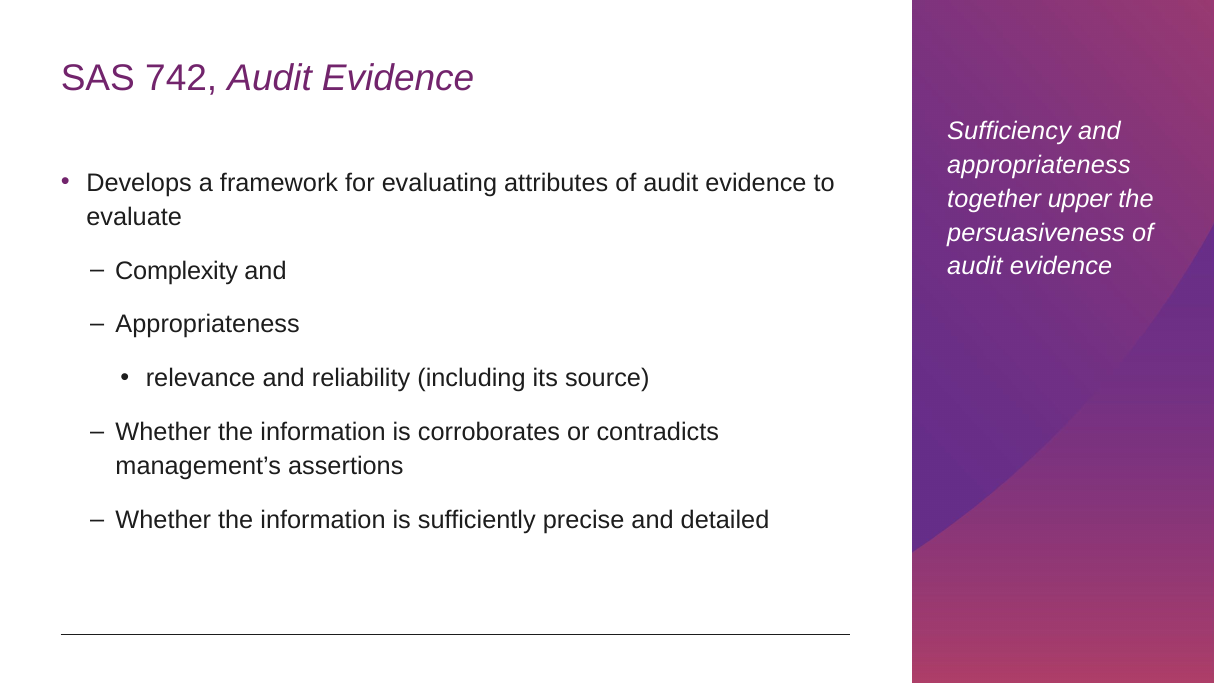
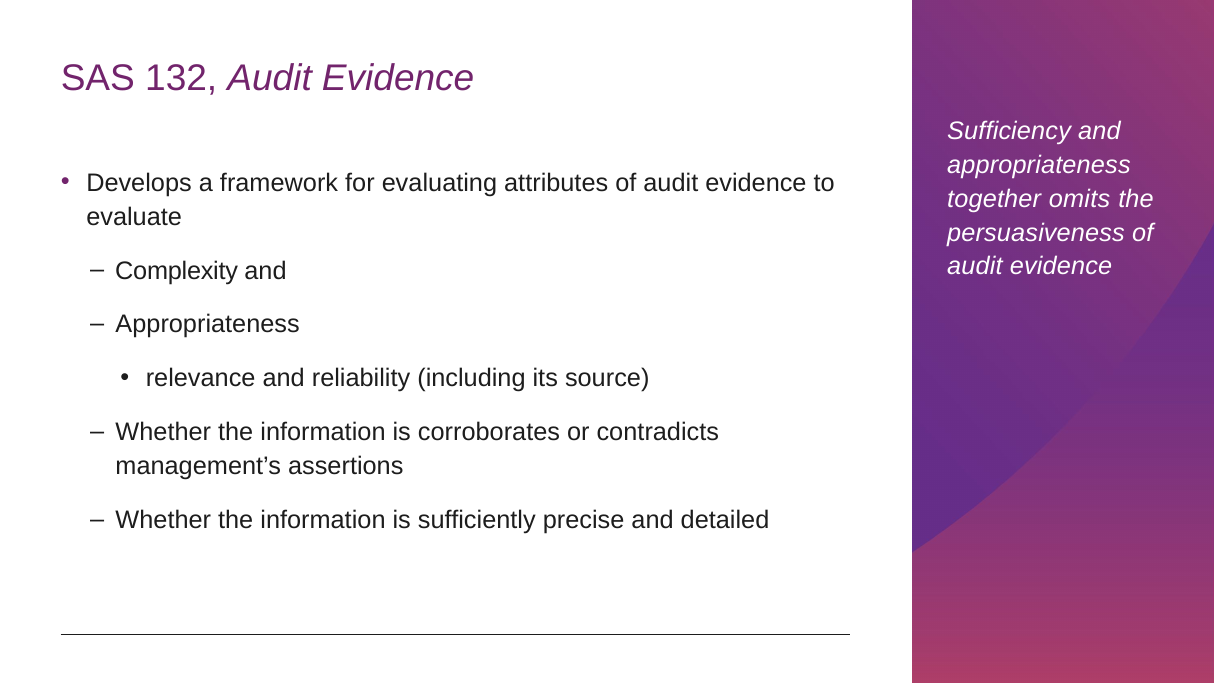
742: 742 -> 132
upper: upper -> omits
